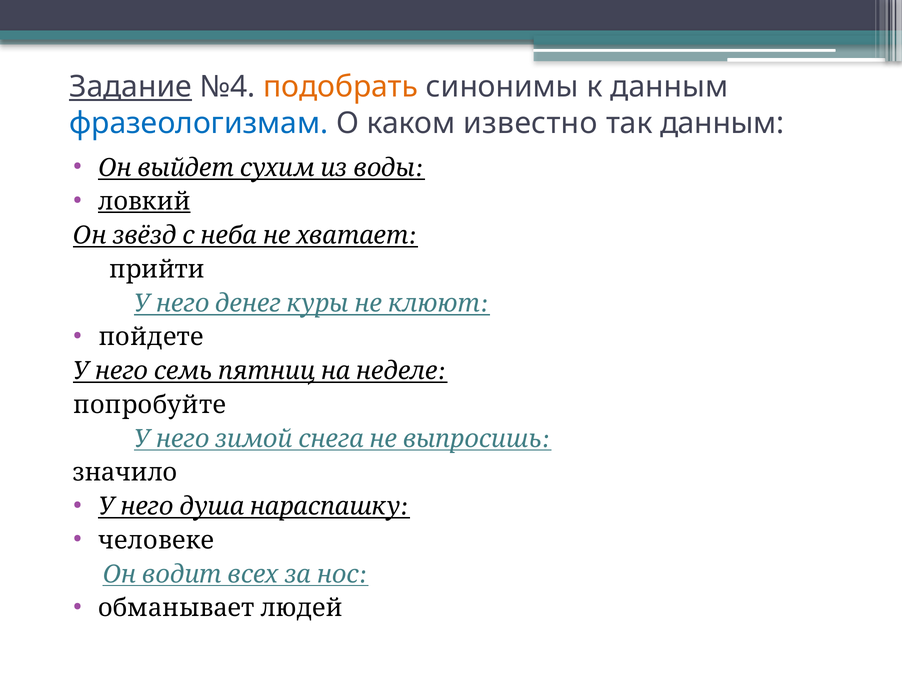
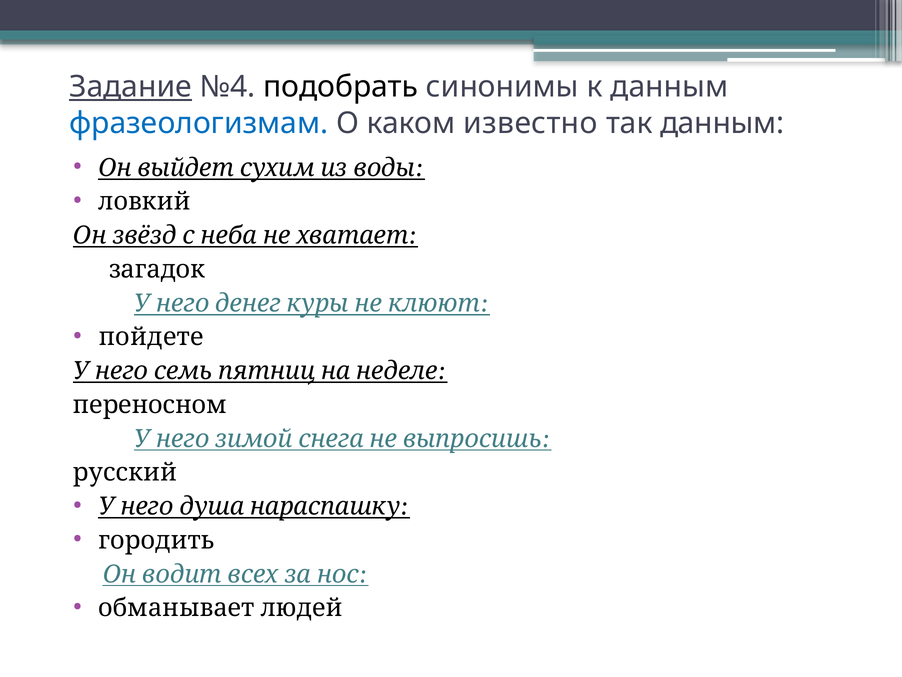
подобрать colour: orange -> black
ловкий underline: present -> none
прийти: прийти -> загадок
попробуйте: попробуйте -> переносном
значило: значило -> русский
человеке: человеке -> городить
